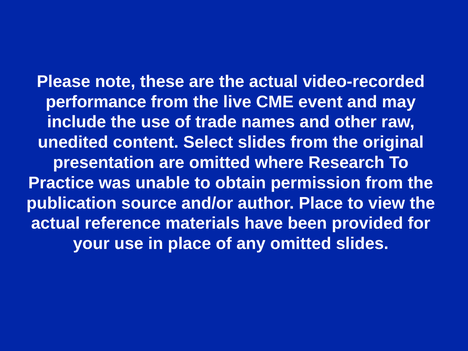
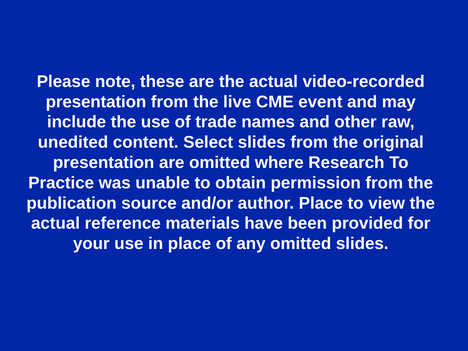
performance at (96, 102): performance -> presentation
